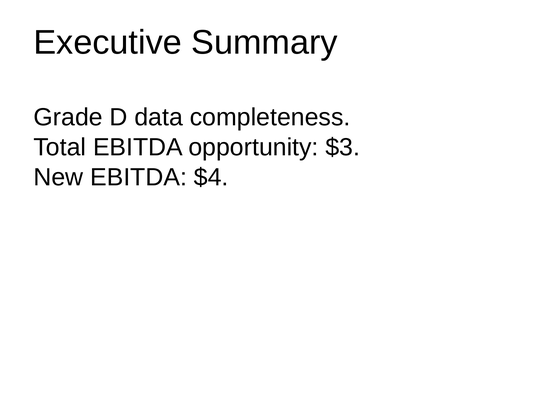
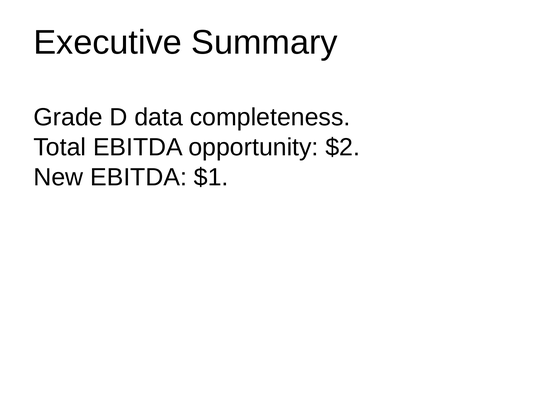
$3: $3 -> $2
$4: $4 -> $1
